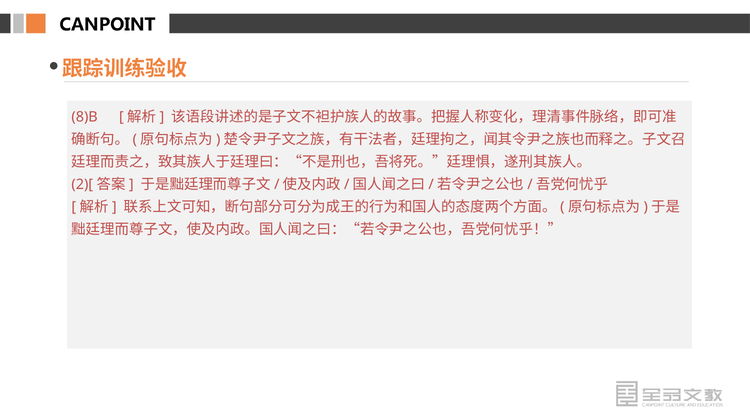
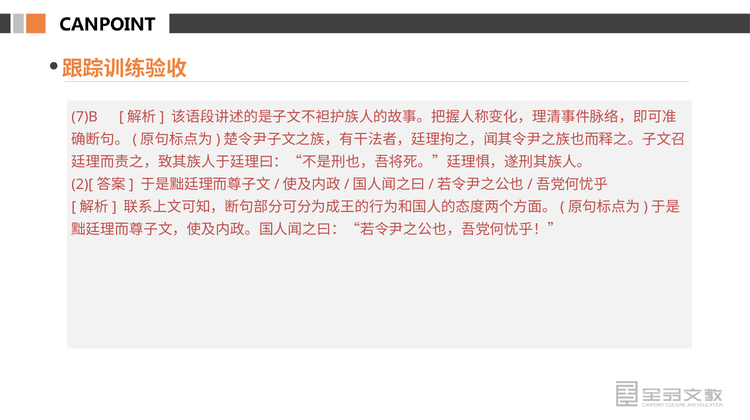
8)B: 8)B -> 7)B
